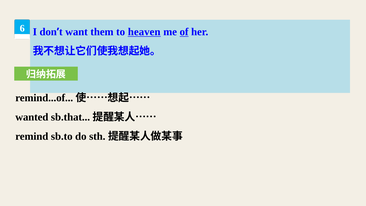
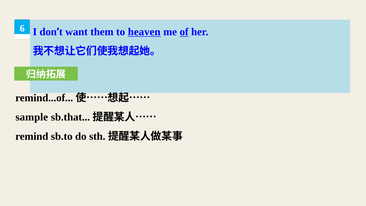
wanted: wanted -> sample
